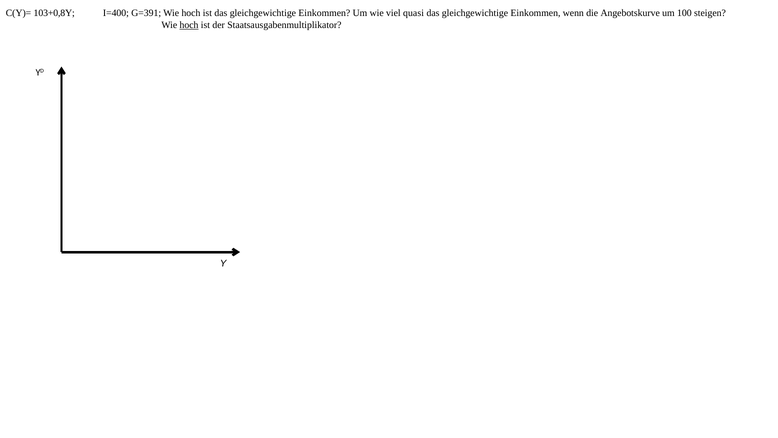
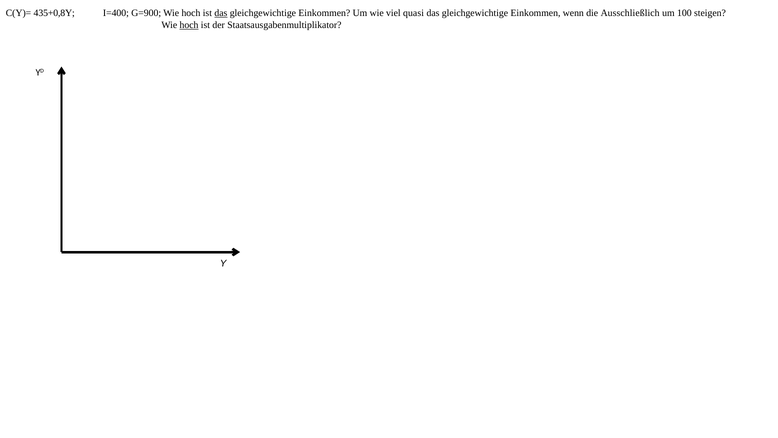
103+0,8Y: 103+0,8Y -> 435+0,8Y
G=391: G=391 -> G=900
das at (221, 13) underline: none -> present
Angebotskurve: Angebotskurve -> Ausschließlich
